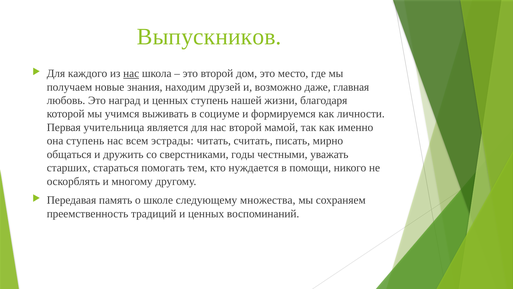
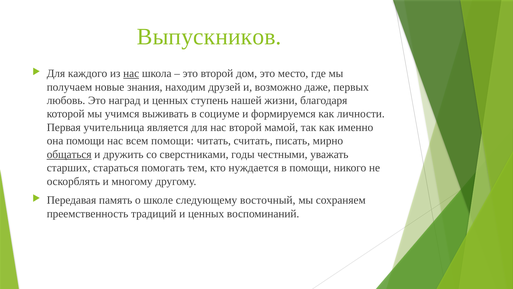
главная: главная -> первых
она ступень: ступень -> помощи
всем эстрады: эстрады -> помощи
общаться underline: none -> present
множества: множества -> восточный
